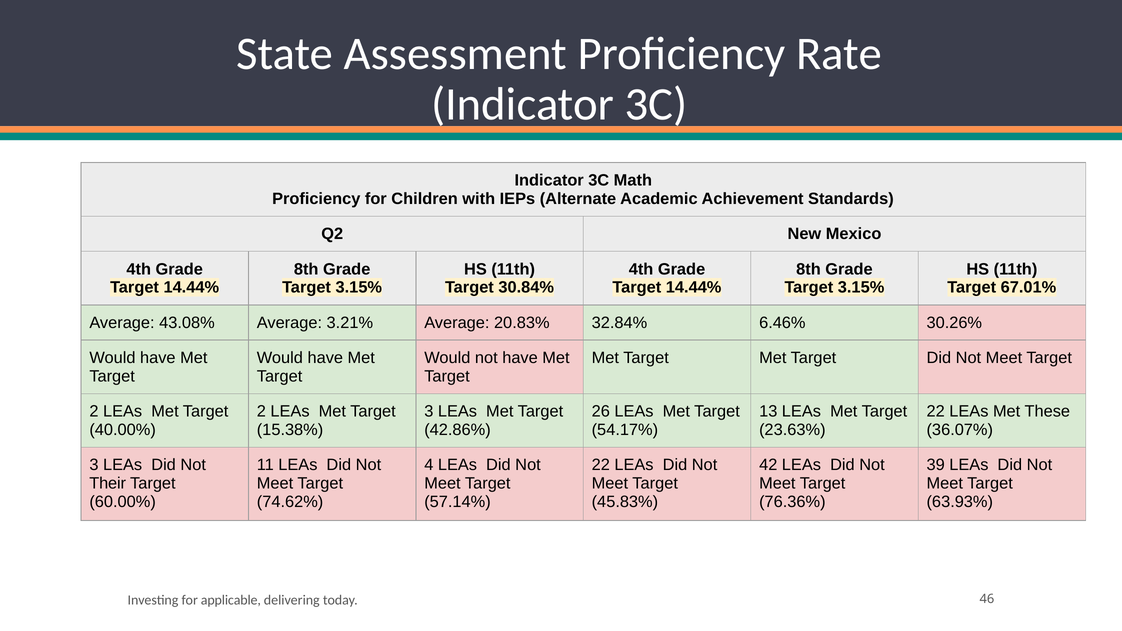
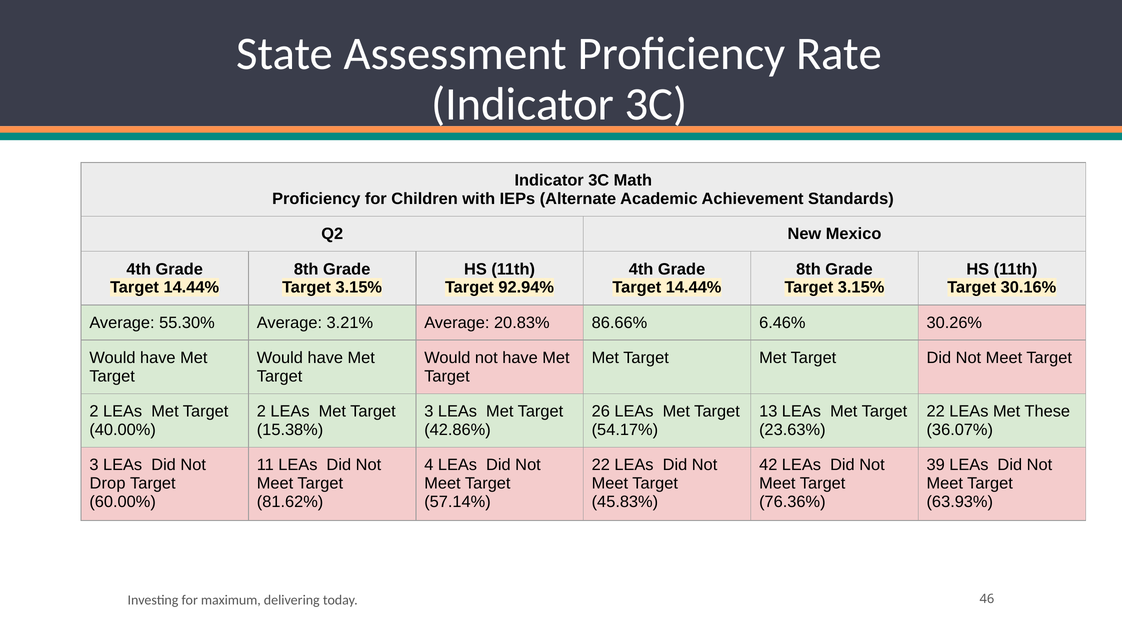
30.84%: 30.84% -> 92.94%
67.01%: 67.01% -> 30.16%
43.08%: 43.08% -> 55.30%
32.84%: 32.84% -> 86.66%
Their: Their -> Drop
74.62%: 74.62% -> 81.62%
applicable: applicable -> maximum
